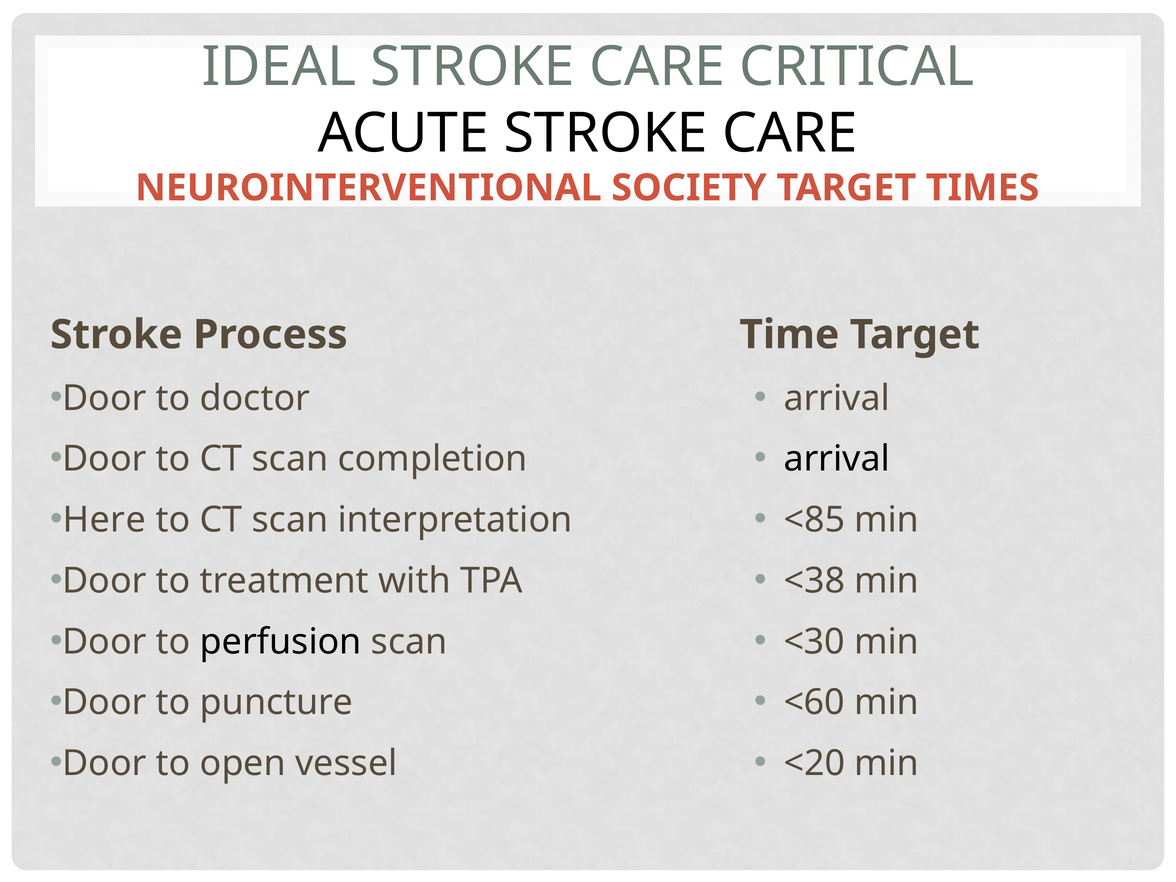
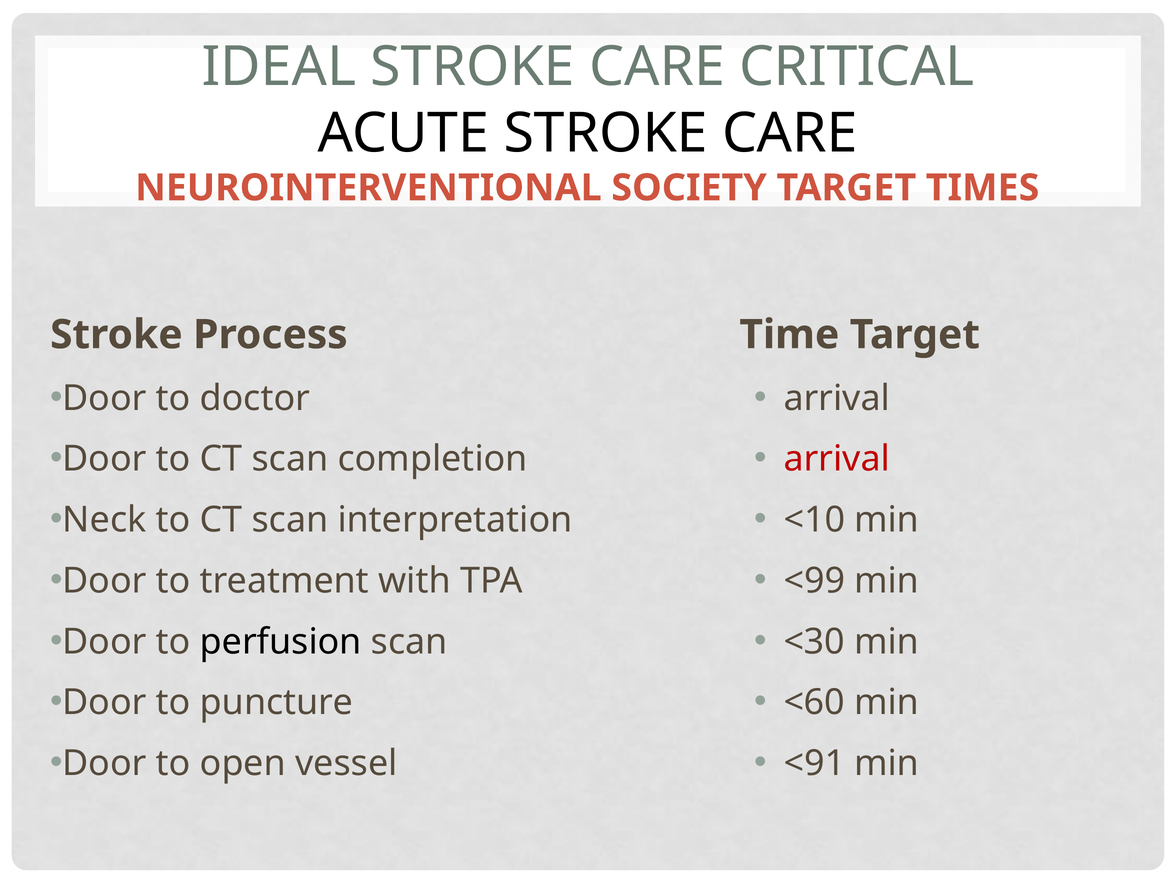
arrival at (837, 459) colour: black -> red
Here: Here -> Neck
<85: <85 -> <10
<38: <38 -> <99
<20: <20 -> <91
